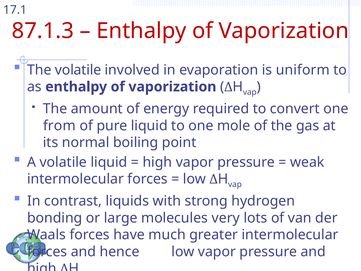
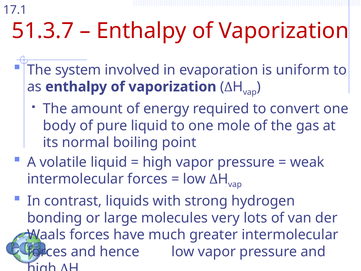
87.1.3: 87.1.3 -> 51.3.7
The volatile: volatile -> system
from: from -> body
